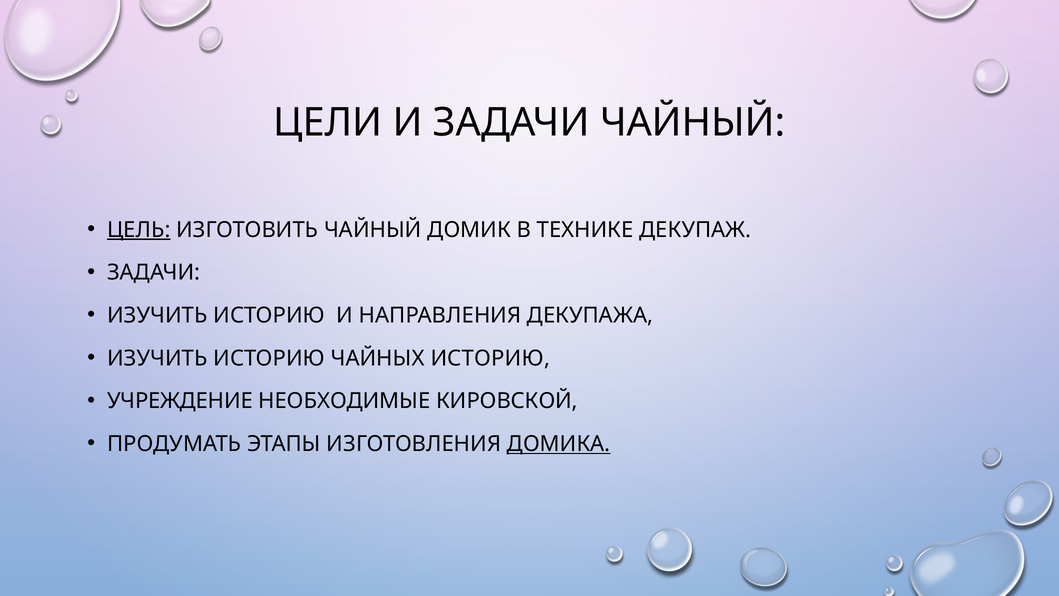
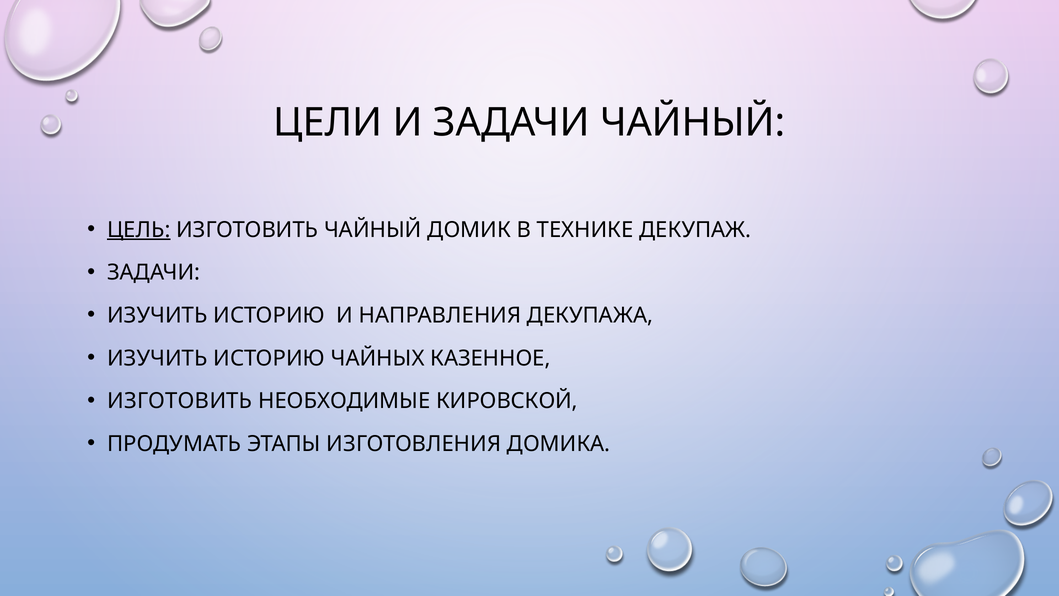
ЧАЙНЫХ ИСТОРИЮ: ИСТОРИЮ -> КАЗЕННОЕ
УЧРЕЖДЕНИЕ at (180, 401): УЧРЕЖДЕНИЕ -> ИЗГОТОВИТЬ
ДОМИКА underline: present -> none
